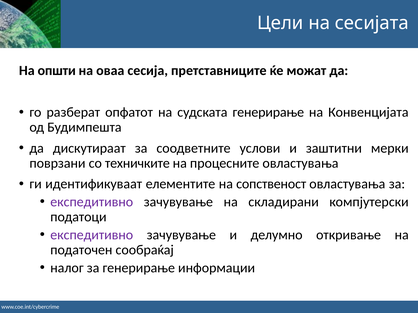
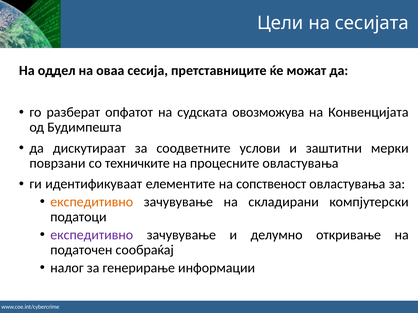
општи: општи -> оддел
судската генерирање: генерирање -> овозможува
експедитивно at (92, 202) colour: purple -> orange
